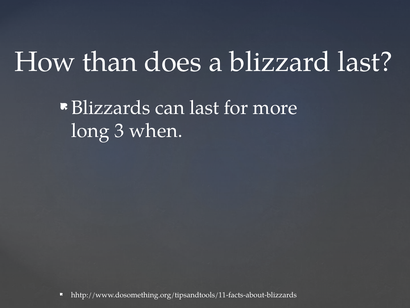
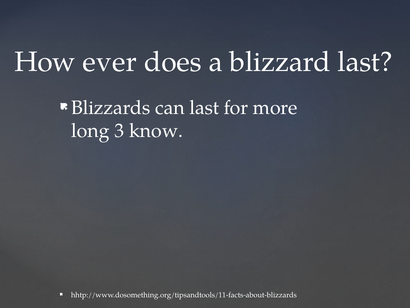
than: than -> ever
when: when -> know
